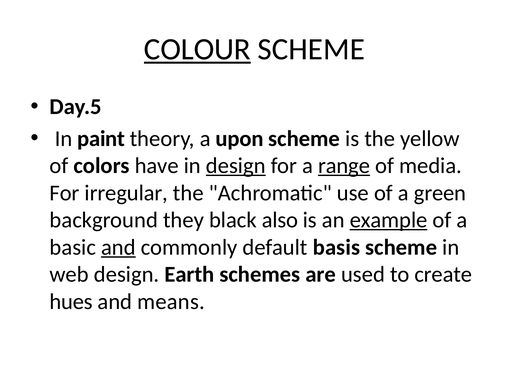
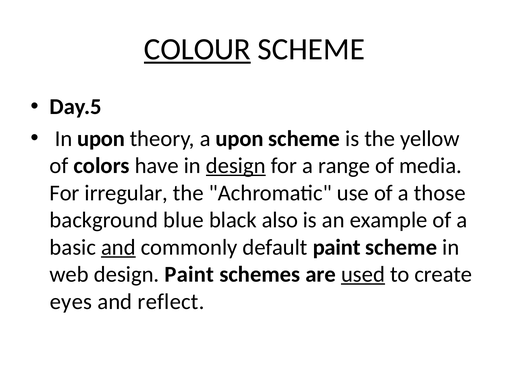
In paint: paint -> upon
range underline: present -> none
green: green -> those
they: they -> blue
example underline: present -> none
default basis: basis -> paint
design Earth: Earth -> Paint
used underline: none -> present
hues: hues -> eyes
means: means -> reflect
